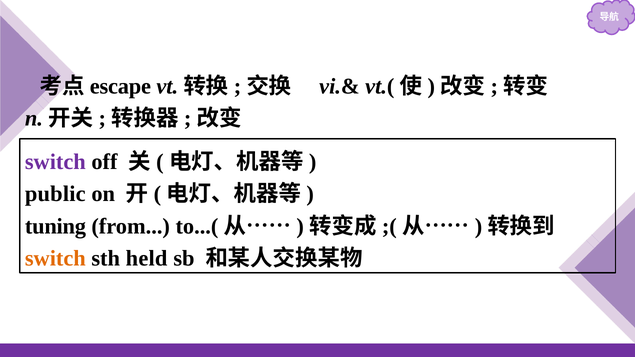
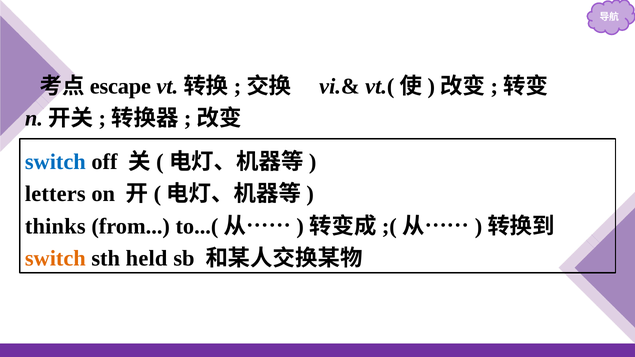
switch at (55, 162) colour: purple -> blue
public: public -> letters
tuning: tuning -> thinks
